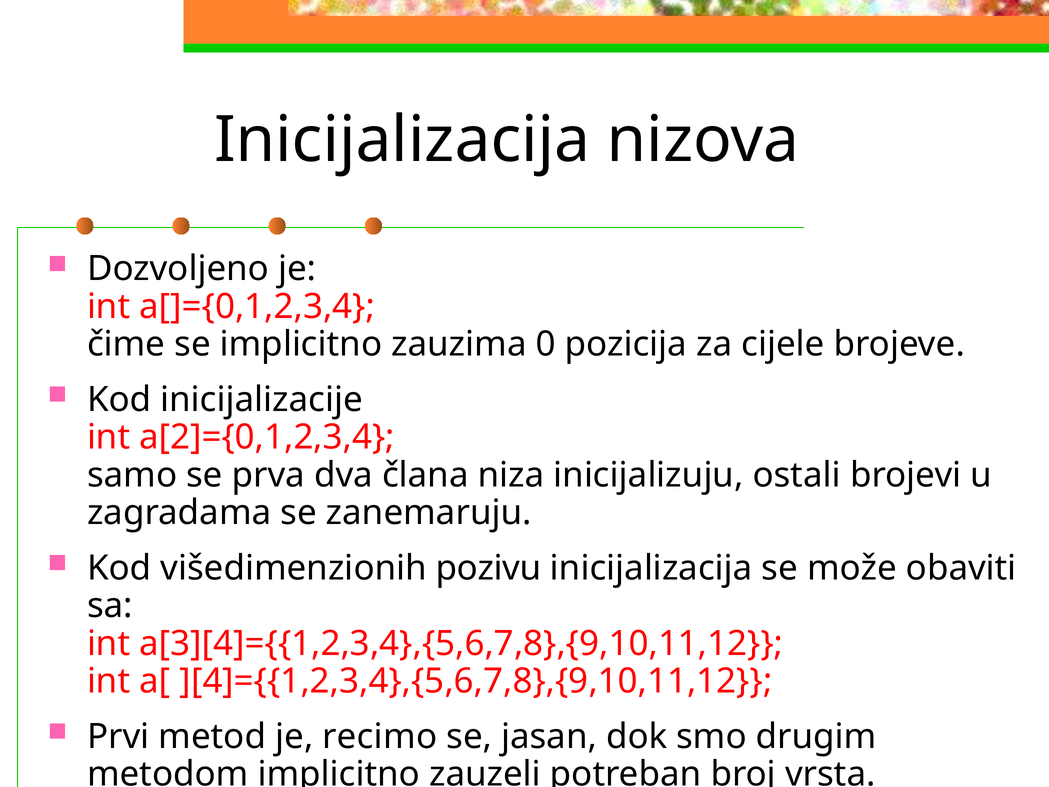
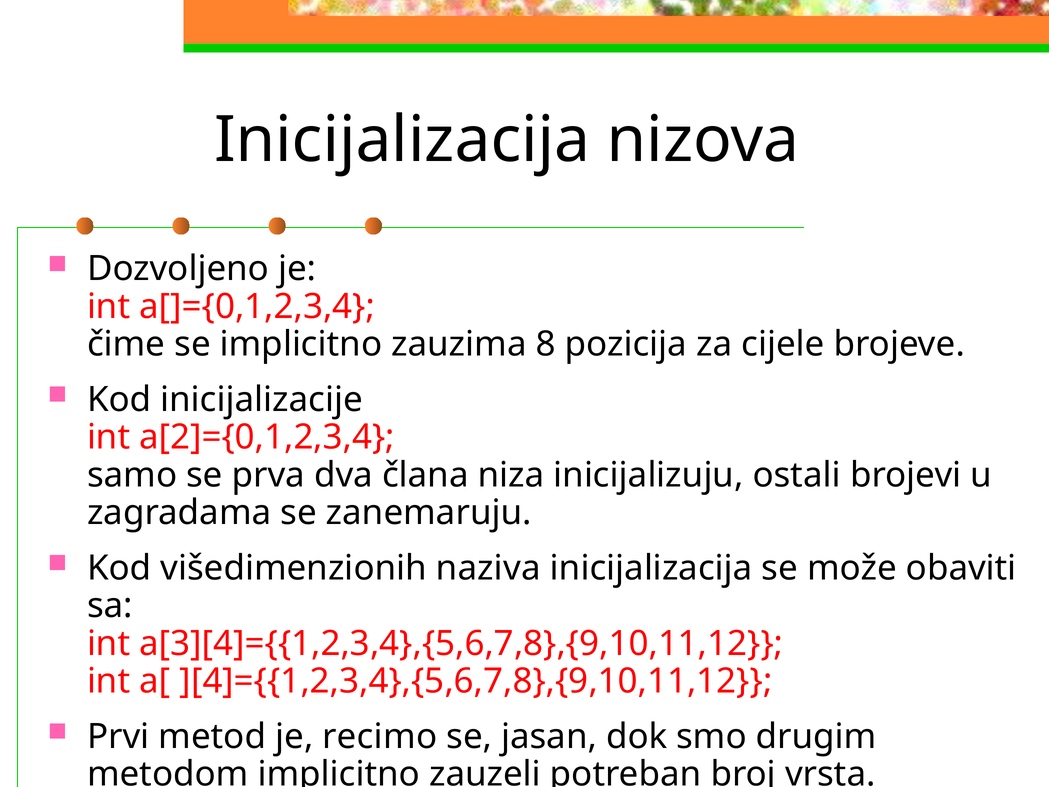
0: 0 -> 8
pozivu: pozivu -> naziva
